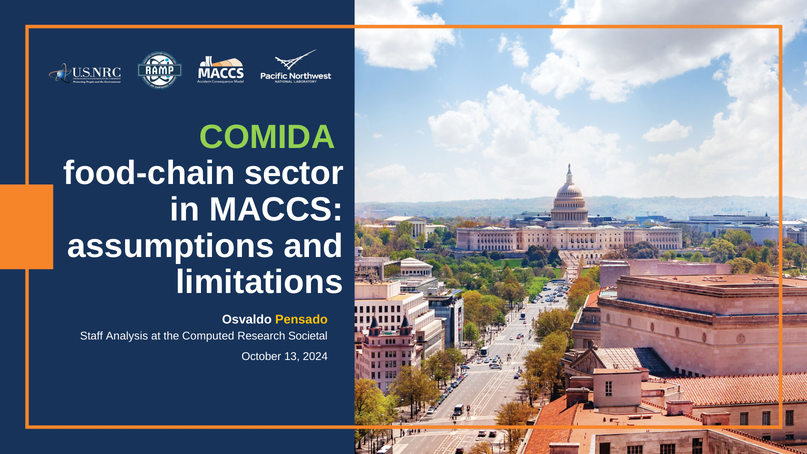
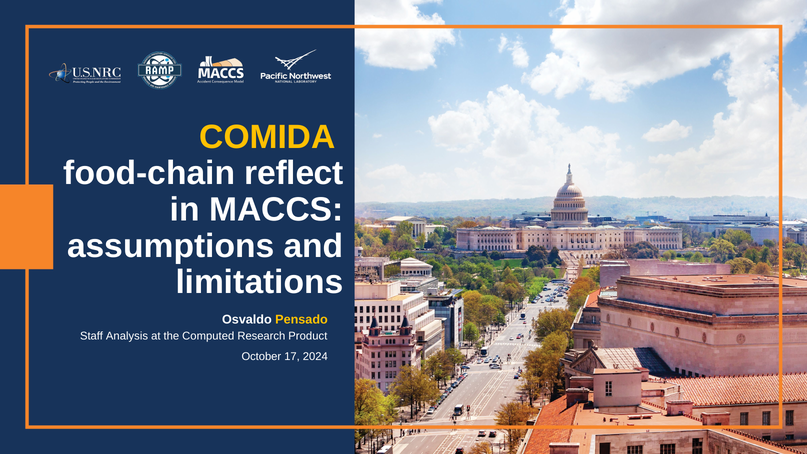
COMIDA colour: light green -> yellow
sector: sector -> reflect
Societal: Societal -> Product
13: 13 -> 17
